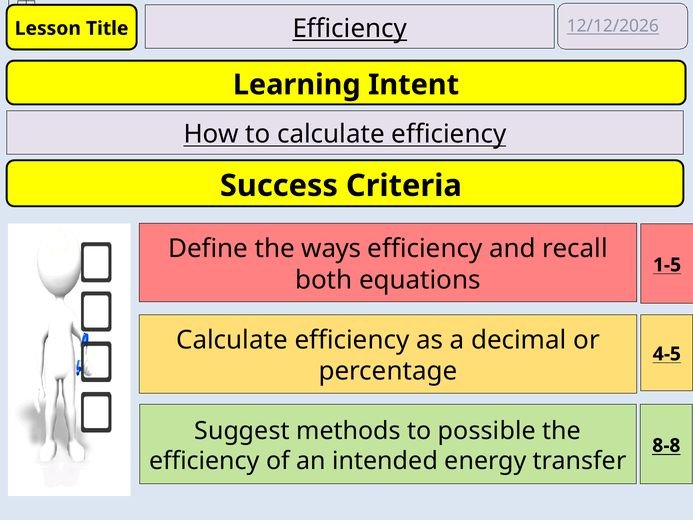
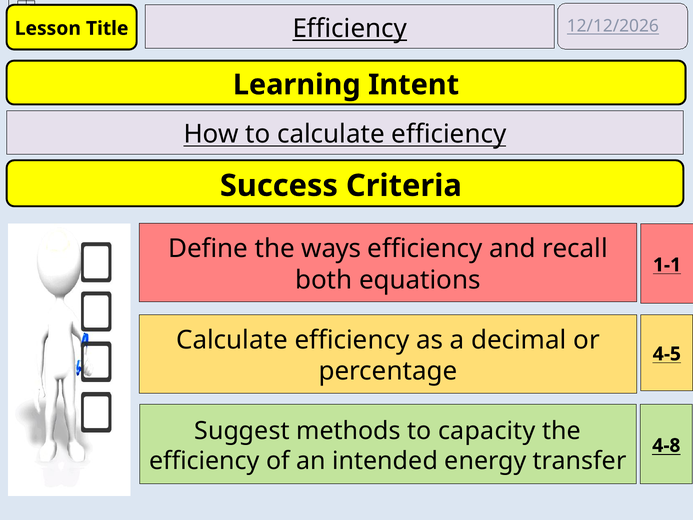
1-5: 1-5 -> 1-1
possible: possible -> capacity
8-8: 8-8 -> 4-8
